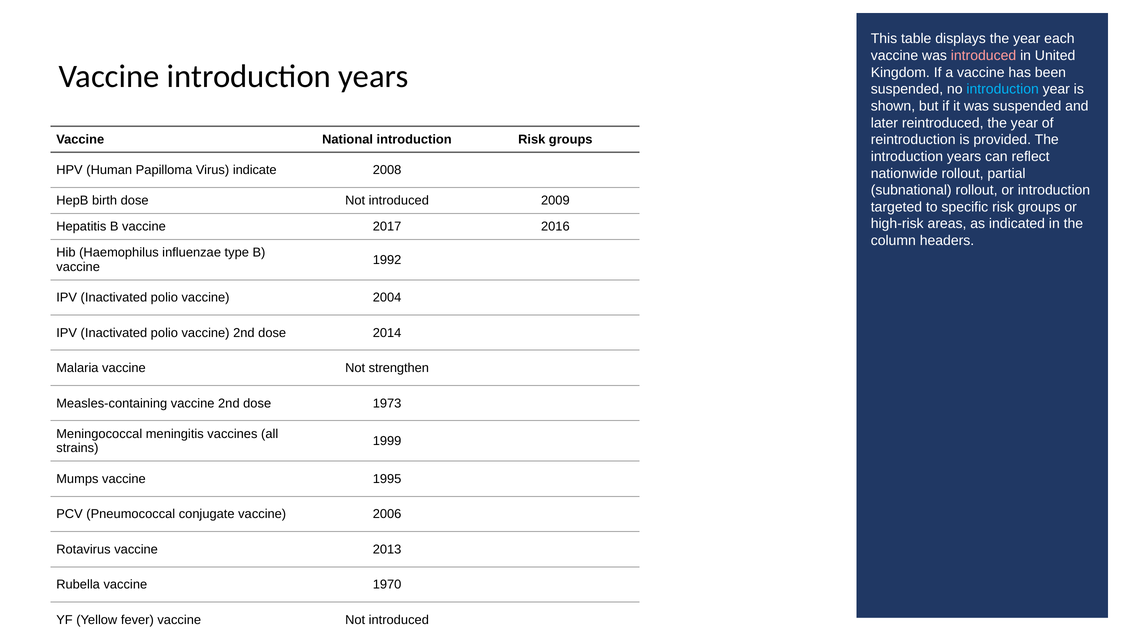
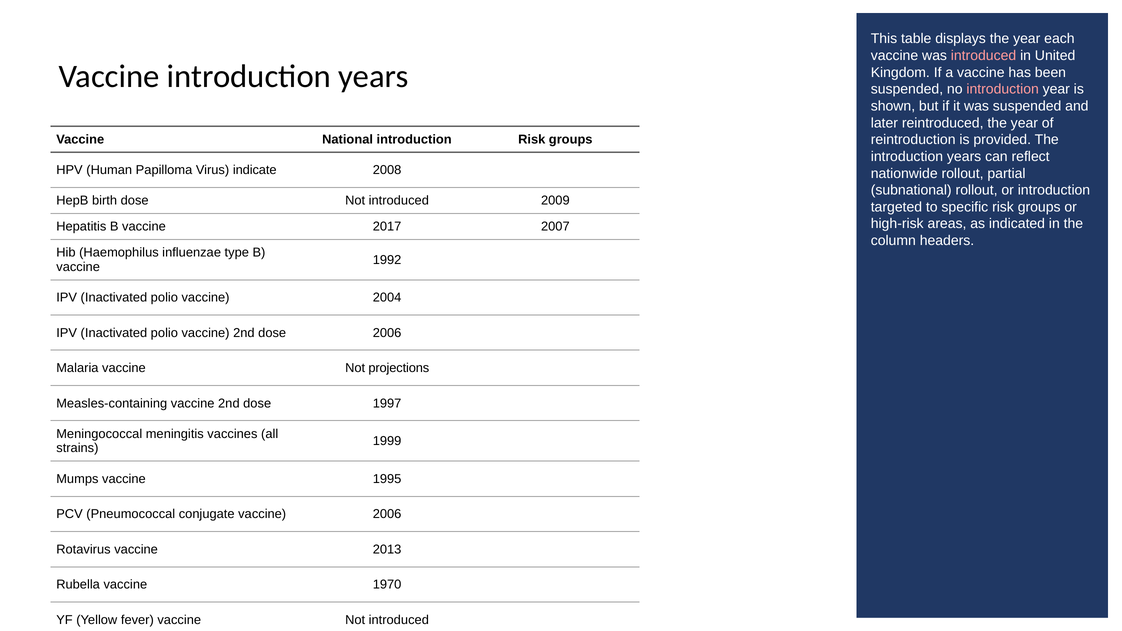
introduction at (1003, 89) colour: light blue -> pink
2016: 2016 -> 2007
dose 2014: 2014 -> 2006
strengthen: strengthen -> projections
1973: 1973 -> 1997
